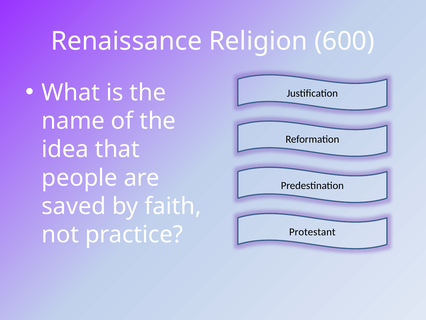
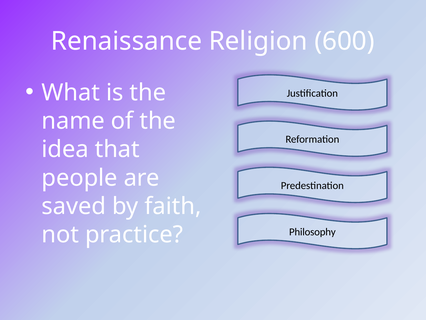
Protestant: Protestant -> Philosophy
